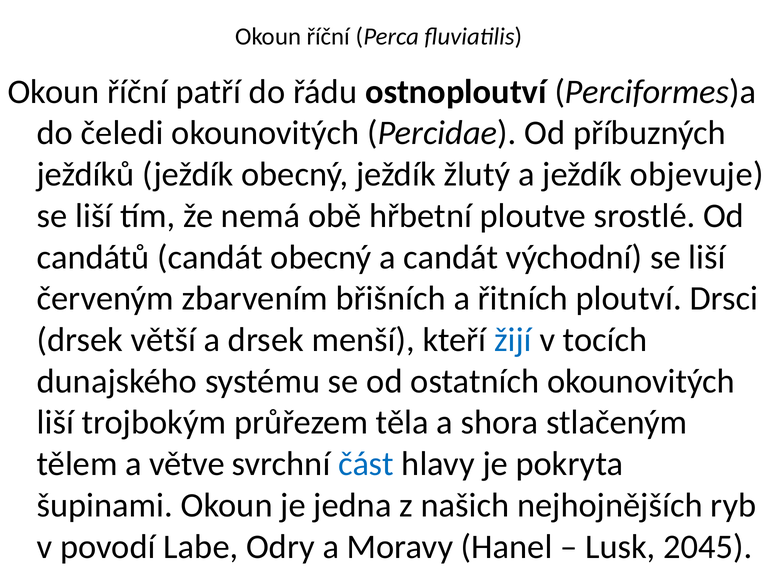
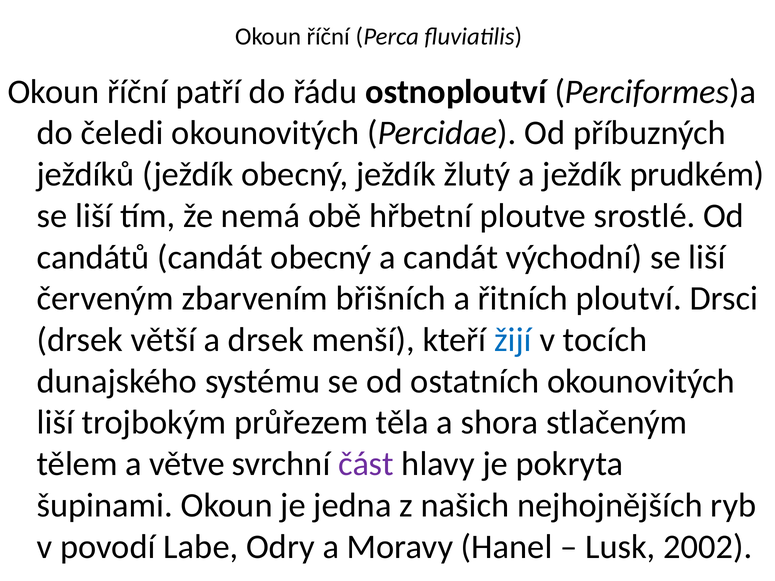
objevuje: objevuje -> prudkém
část colour: blue -> purple
2045: 2045 -> 2002
